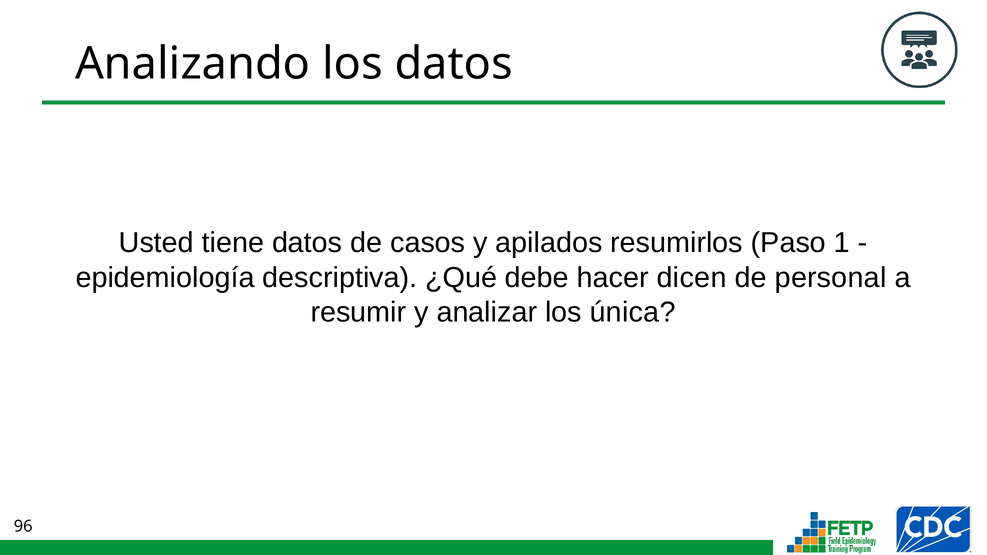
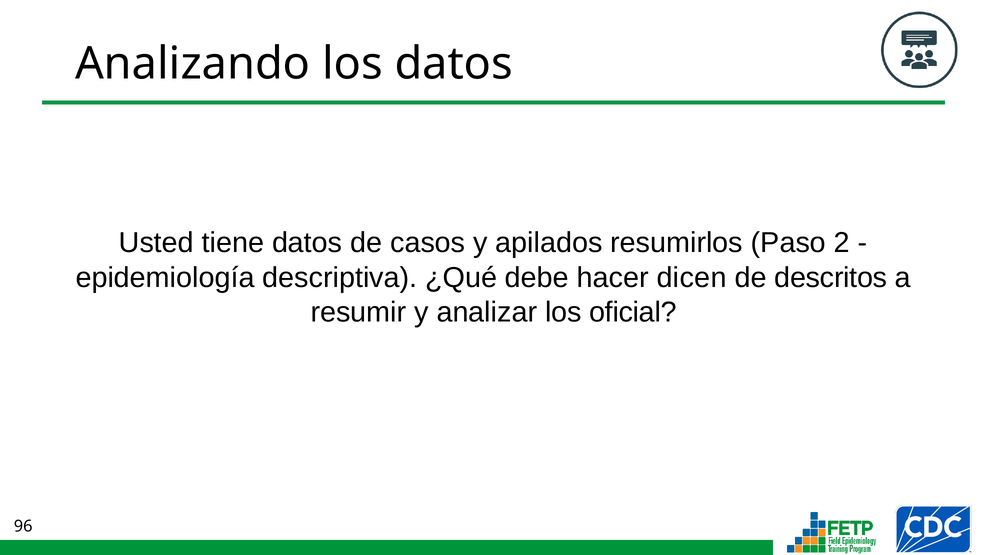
1: 1 -> 2
personal: personal -> descritos
única: única -> oficial
